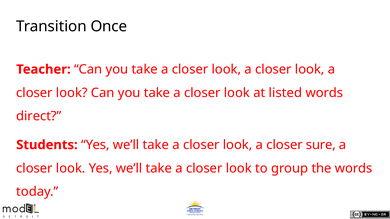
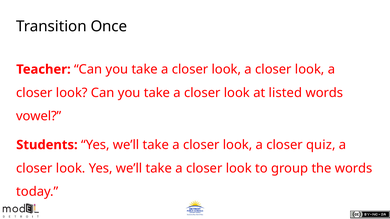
direct: direct -> vowel
sure: sure -> quiz
